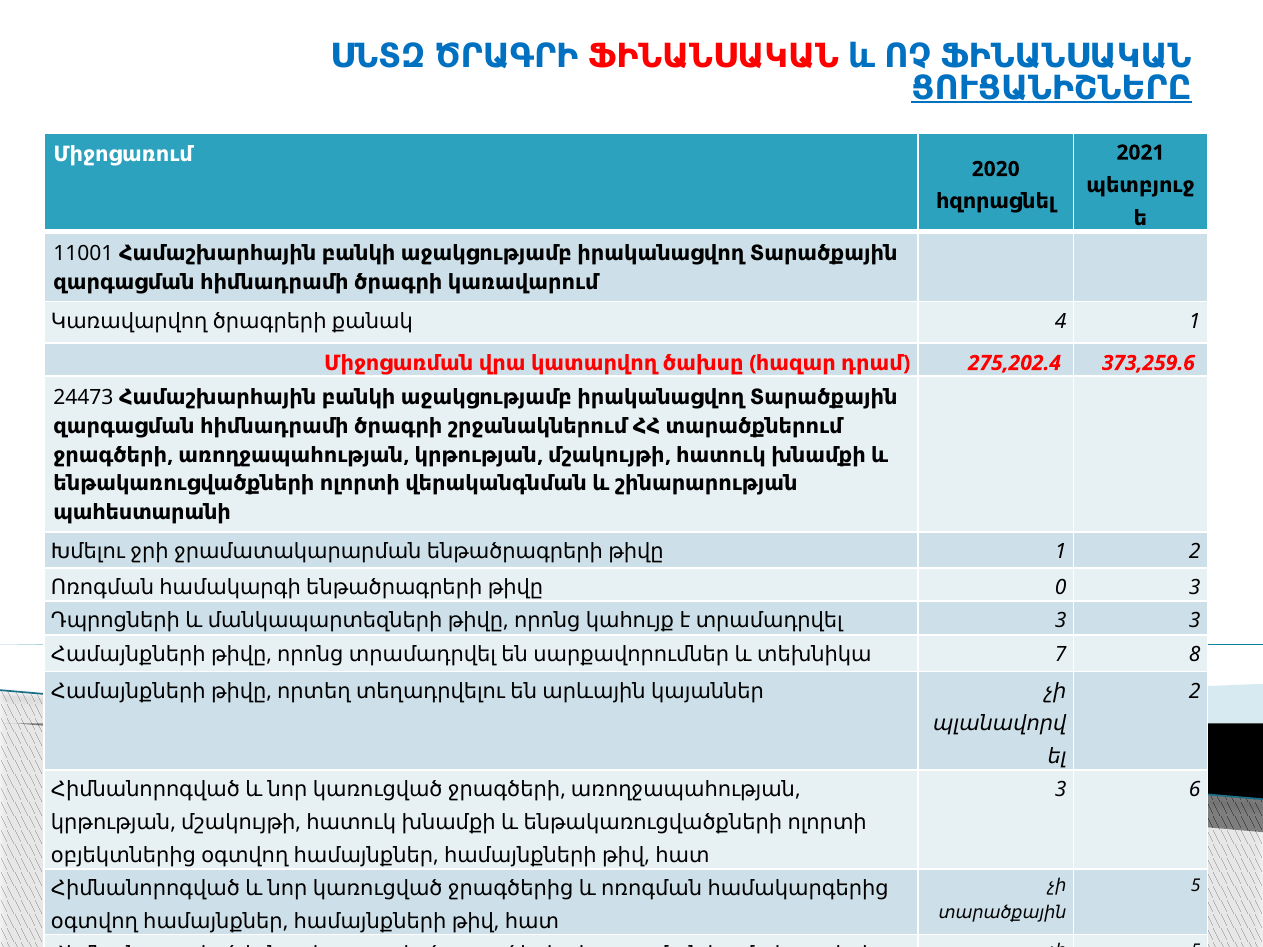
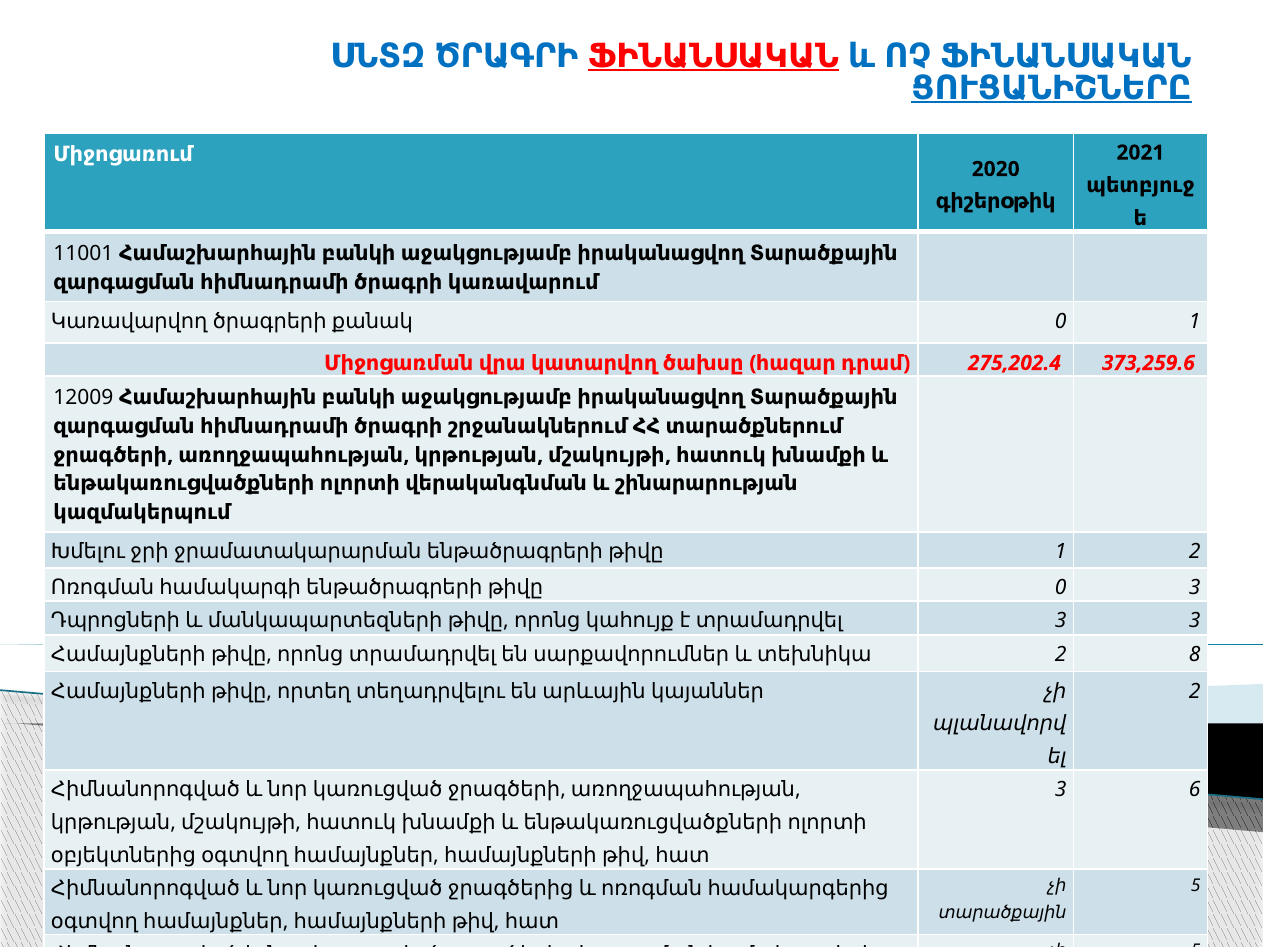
ՖԻՆԱՆՍԱԿԱՆ at (713, 56) underline: none -> present
հզորացնել: հզորացնել -> գիշերօթիկ
քանակ 4: 4 -> 0
24473: 24473 -> 12009
պահեստարանի: պահեստարանի -> կազմակերպում
տեխնիկա 7: 7 -> 2
